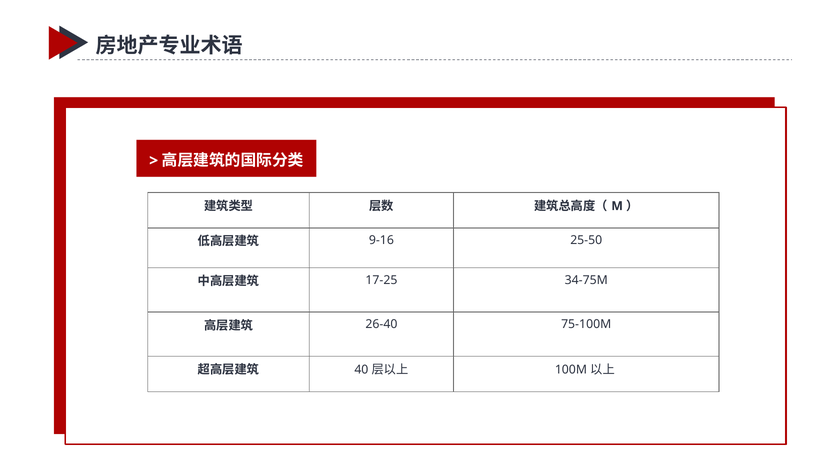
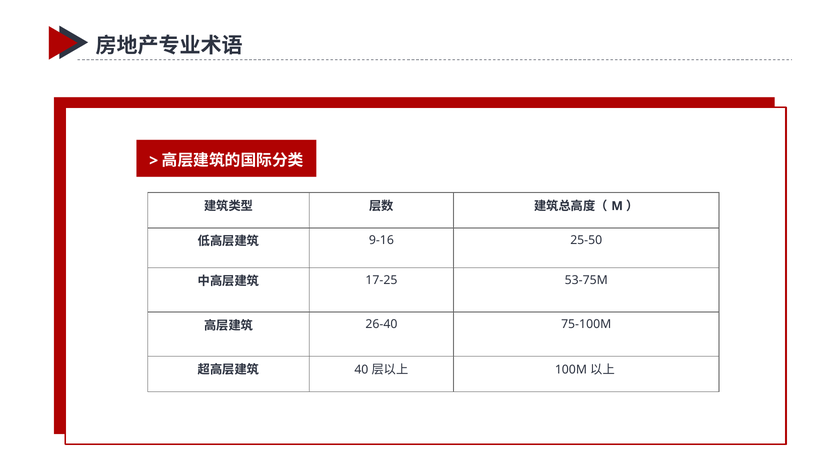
34-75M: 34-75M -> 53-75M
